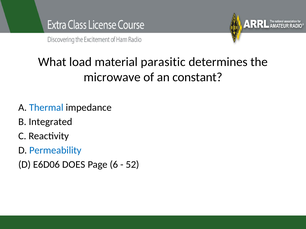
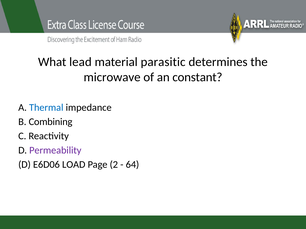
load: load -> lead
Integrated: Integrated -> Combining
Permeability colour: blue -> purple
DOES: DOES -> LOAD
6: 6 -> 2
52: 52 -> 64
